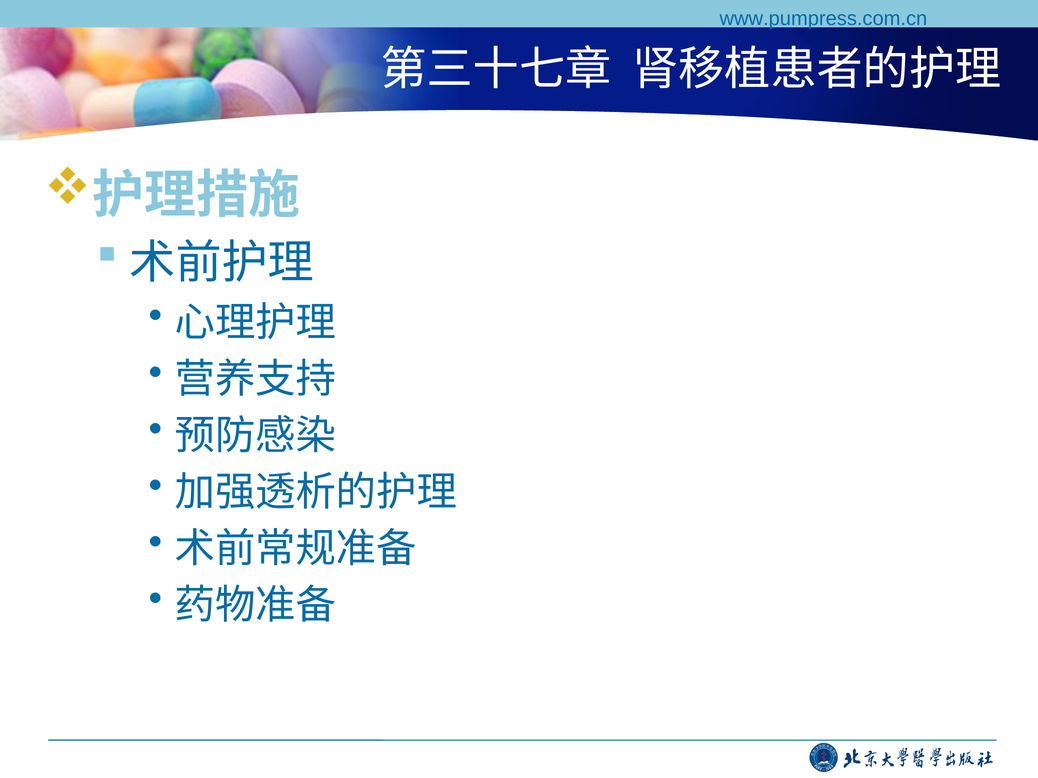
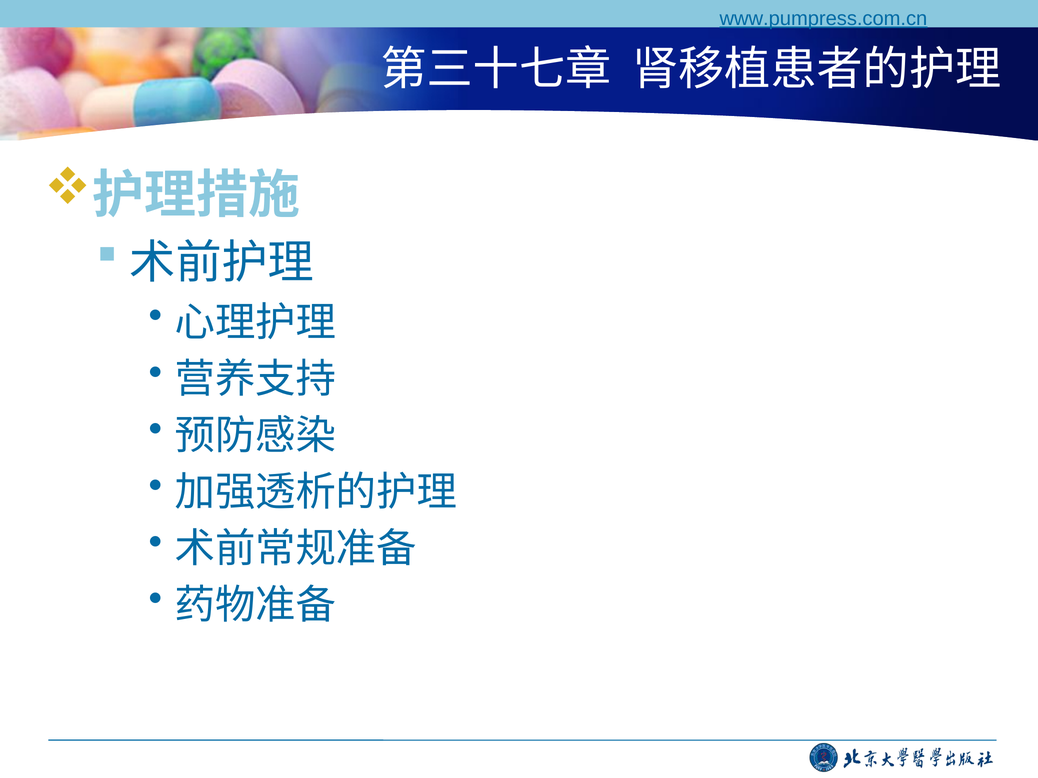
www.pumpress.com.cn underline: none -> present
